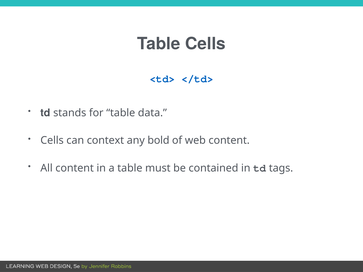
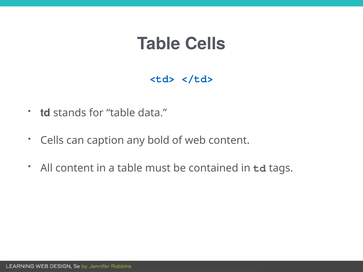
context: context -> caption
